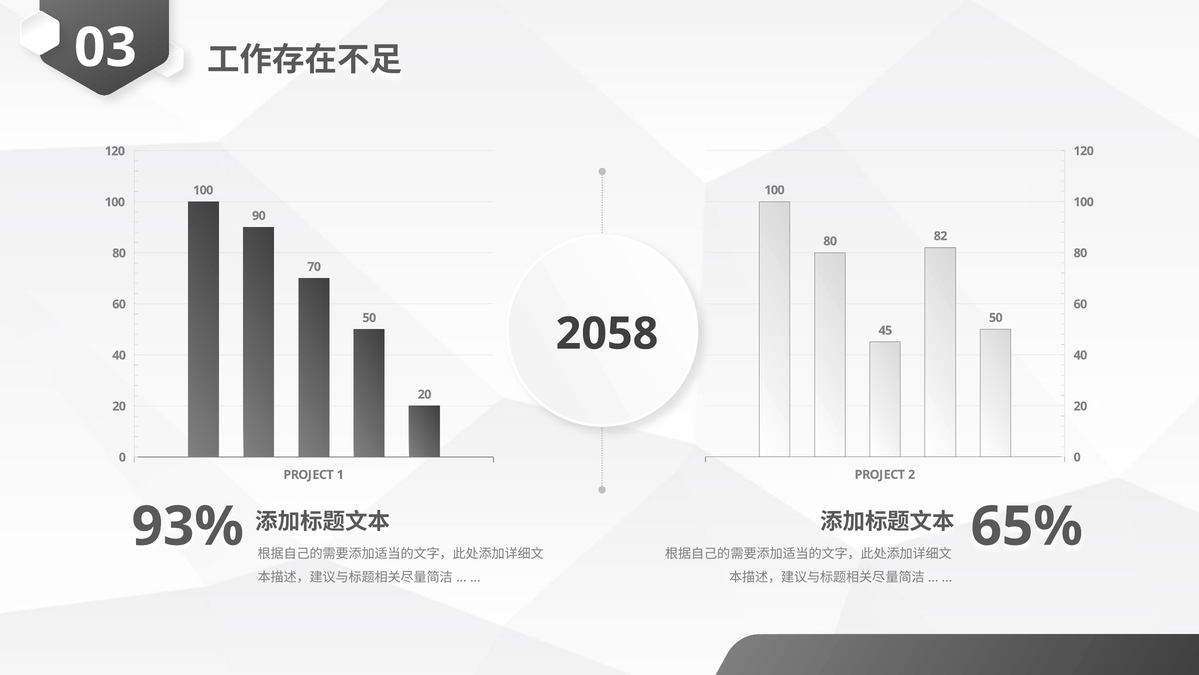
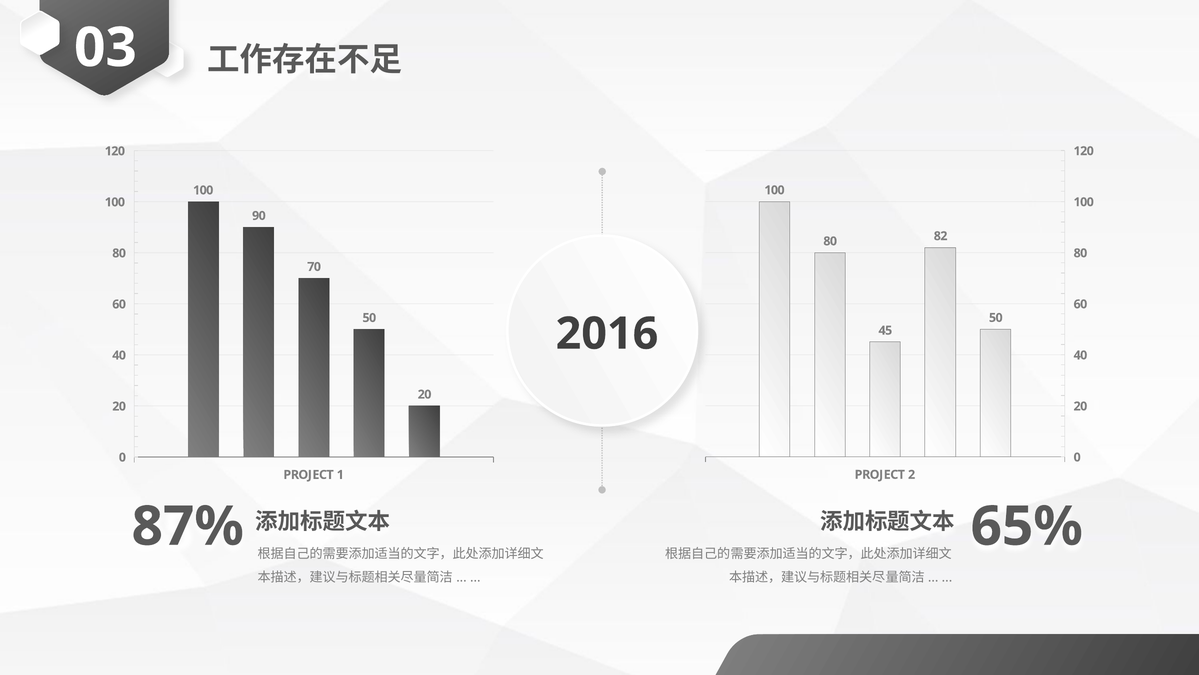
2058: 2058 -> 2016
93%: 93% -> 87%
